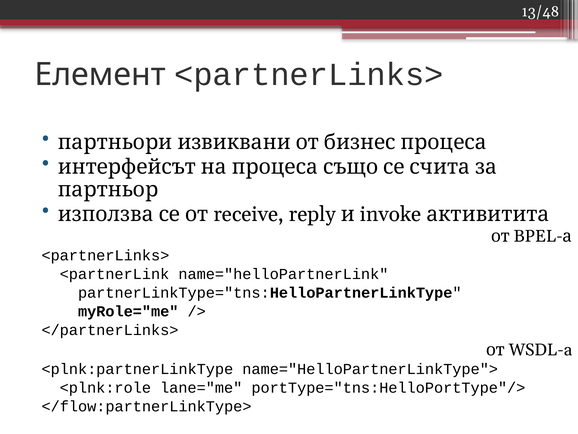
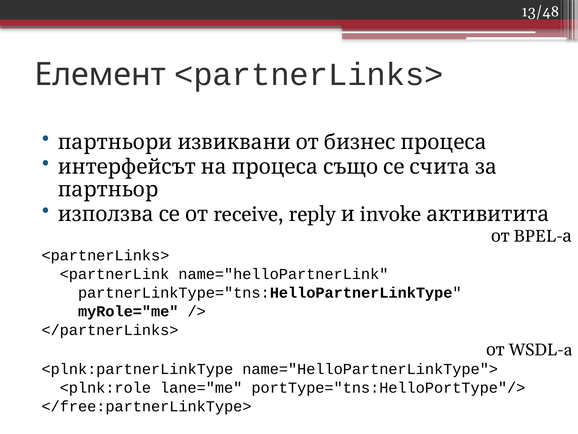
</flow:partnerLinkType>: </flow:partnerLinkType> -> </free:partnerLinkType>
